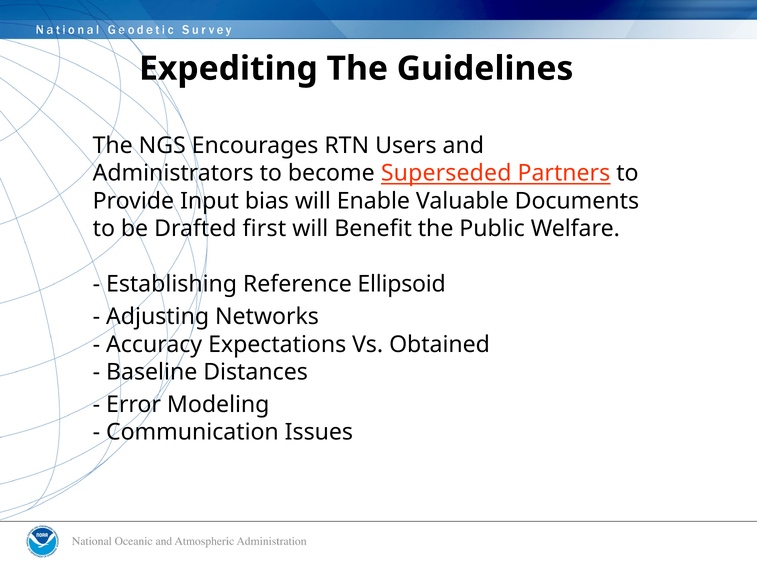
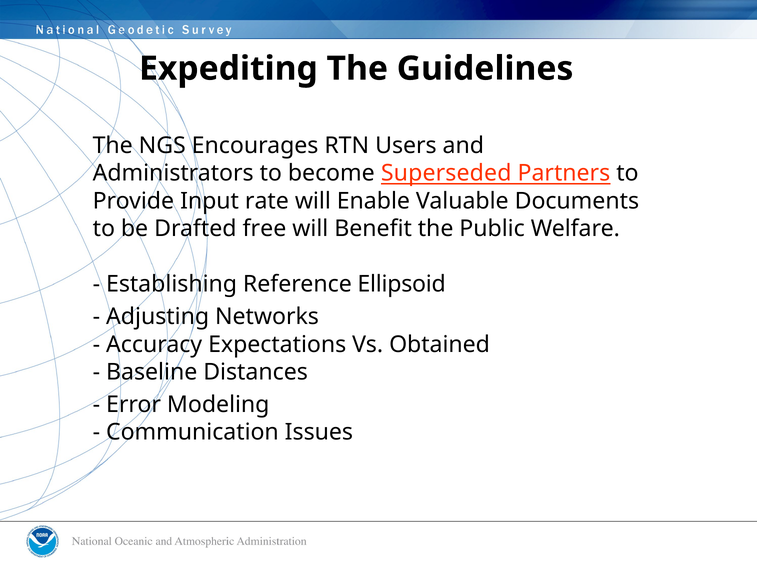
bias: bias -> rate
first: first -> free
